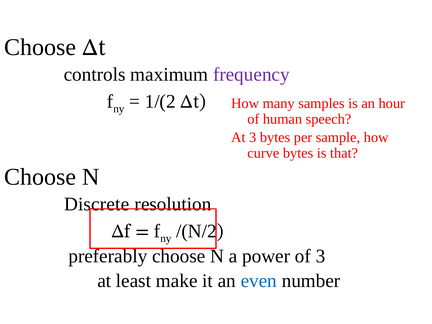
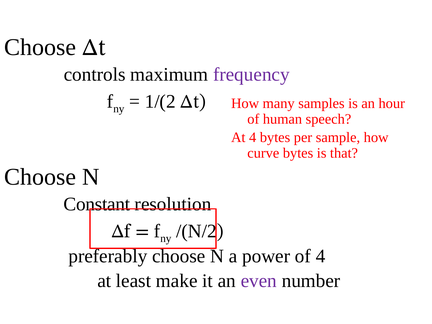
At 3: 3 -> 4
Discrete: Discrete -> Constant
of 3: 3 -> 4
even colour: blue -> purple
